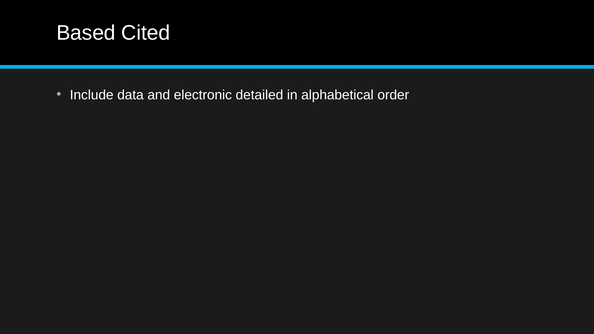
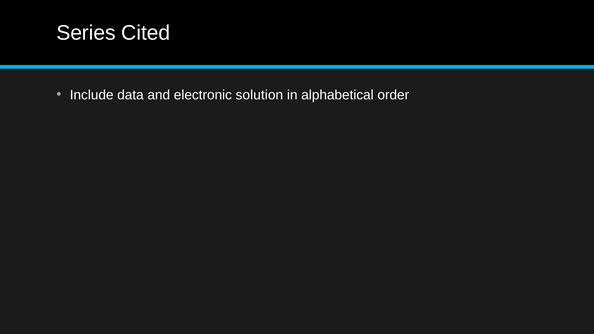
Based: Based -> Series
detailed: detailed -> solution
